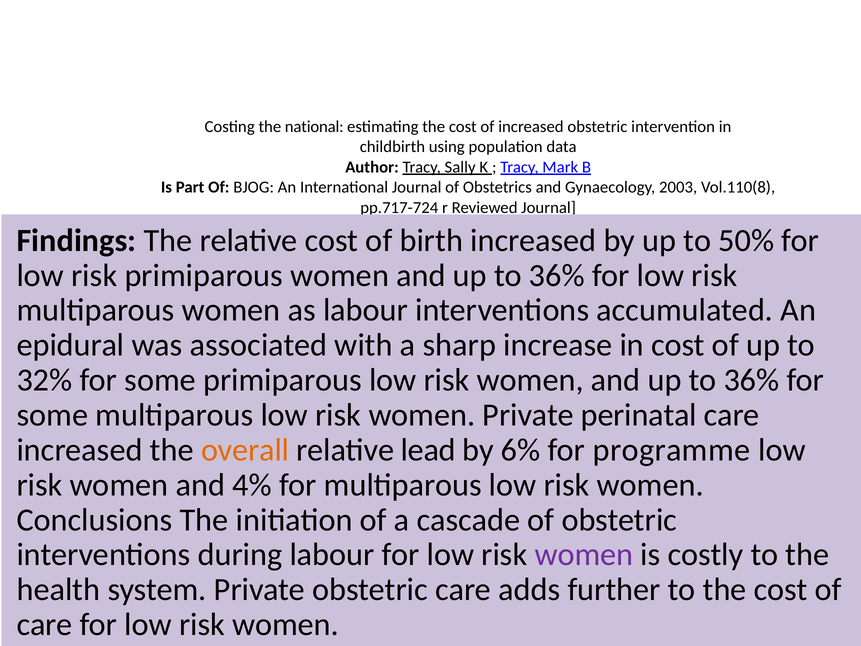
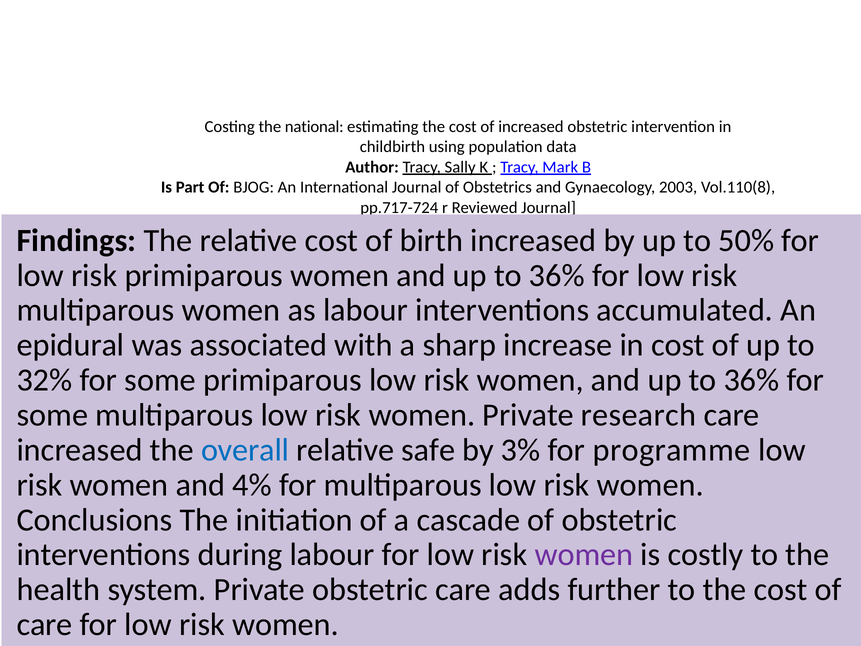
perinatal: perinatal -> research
overall colour: orange -> blue
lead: lead -> safe
6%: 6% -> 3%
